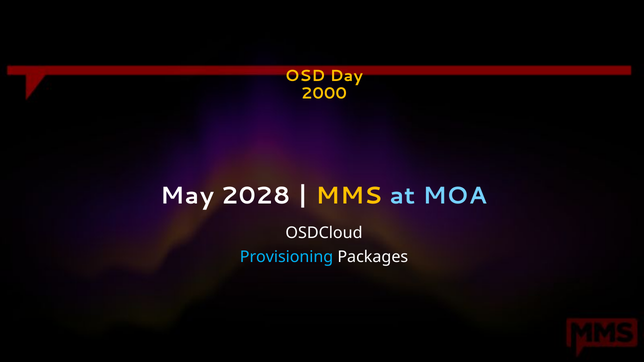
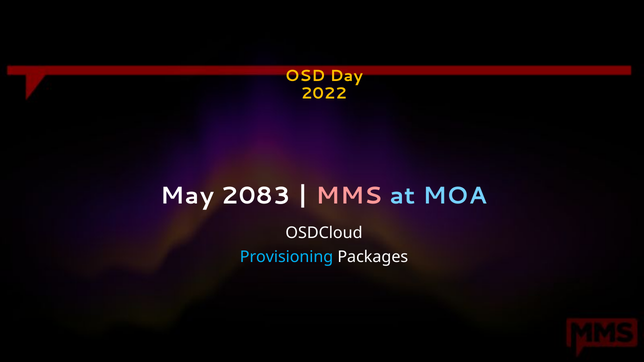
2000: 2000 -> 2022
2028: 2028 -> 2083
MMS colour: yellow -> pink
